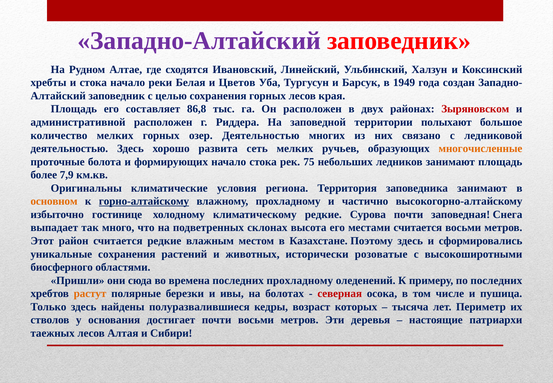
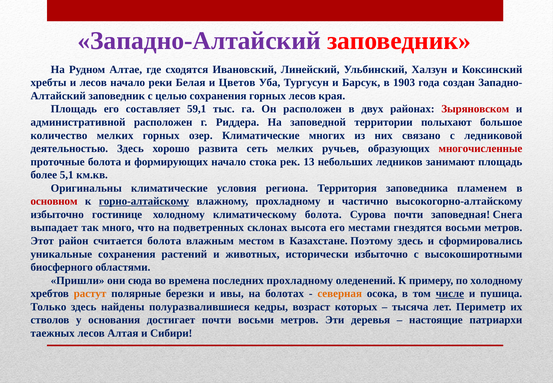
и стока: стока -> лесов
1949: 1949 -> 1903
86,8: 86,8 -> 59,1
озер Деятельностью: Деятельностью -> Климатические
многочисленные colour: orange -> red
75: 75 -> 13
7,9: 7,9 -> 5,1
заповедника занимают: занимают -> пламенем
основном colour: orange -> red
климатическому редкие: редкие -> болота
местами считается: считается -> гнездятся
считается редкие: редкие -> болота
исторически розоватые: розоватые -> избыточно
по последних: последних -> холодному
северная colour: red -> orange
числе underline: none -> present
